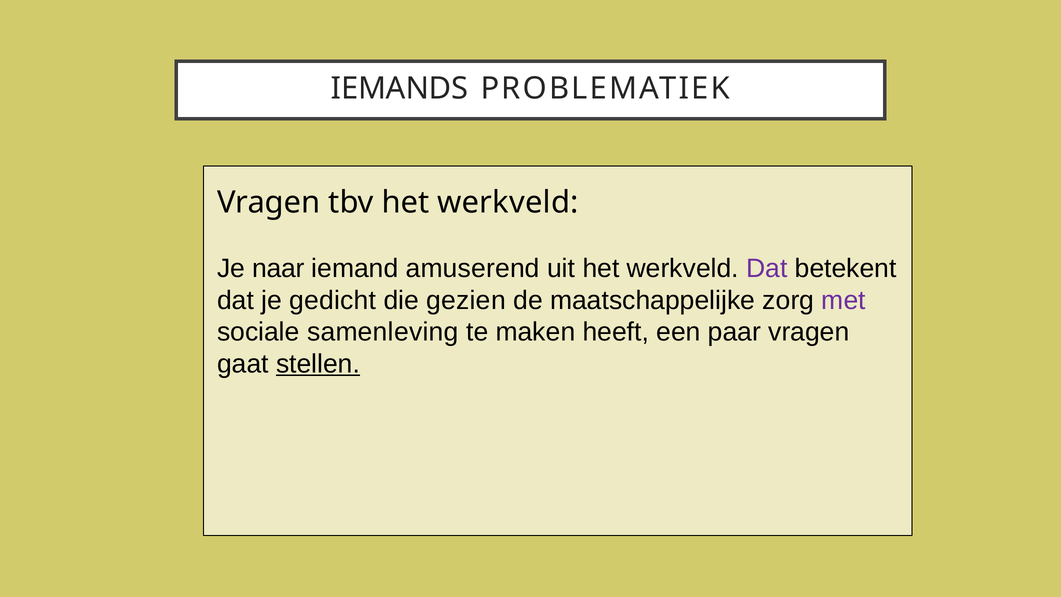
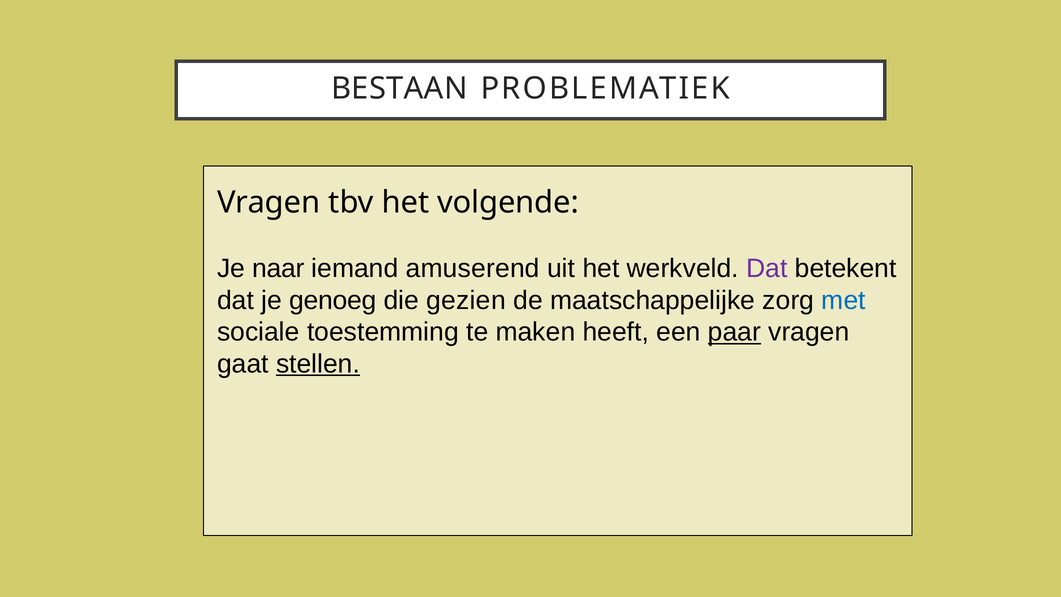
IEMANDS: IEMANDS -> BESTAAN
tbv het werkveld: werkveld -> volgende
gedicht: gedicht -> genoeg
met colour: purple -> blue
samenleving: samenleving -> toestemming
paar underline: none -> present
